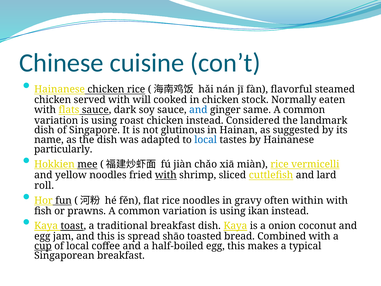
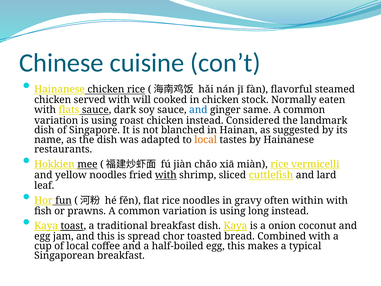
glutinous: glutinous -> blanched
local at (206, 140) colour: blue -> orange
particularly: particularly -> restaurants
roll: roll -> leaf
ikan: ikan -> long
shāo: shāo -> chor
cup underline: present -> none
